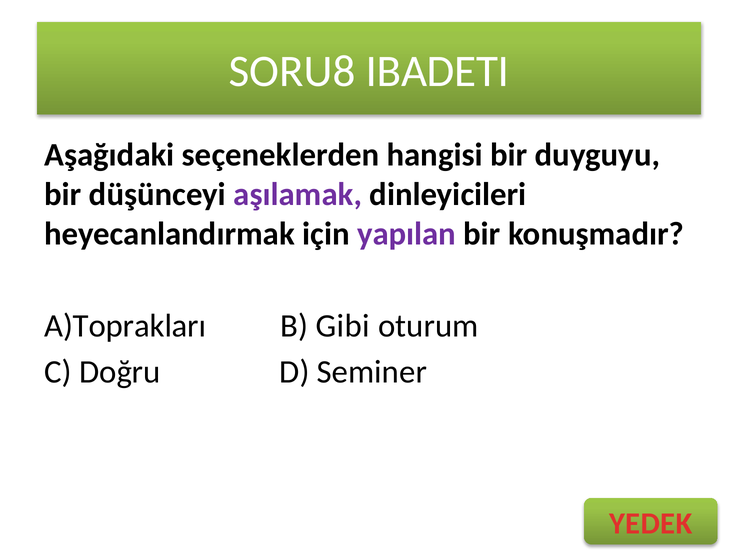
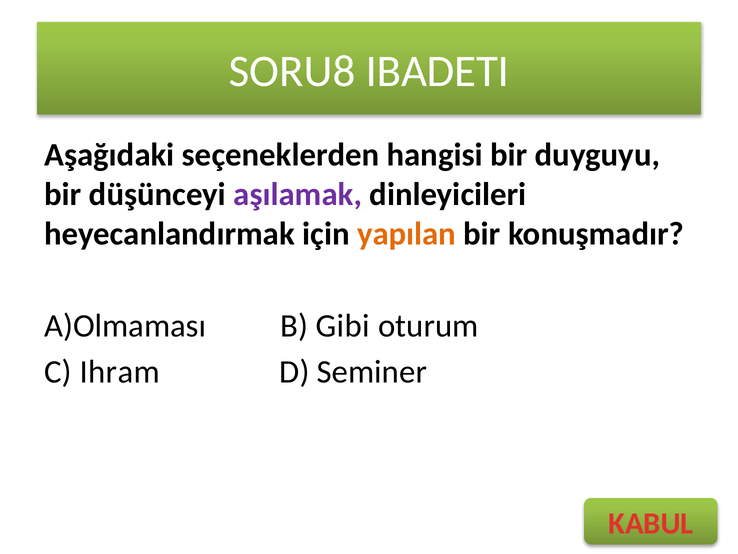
yapılan colour: purple -> orange
A)Toprakları: A)Toprakları -> A)Olmaması
Doğru: Doğru -> Ihram
YEDEK: YEDEK -> KABUL
